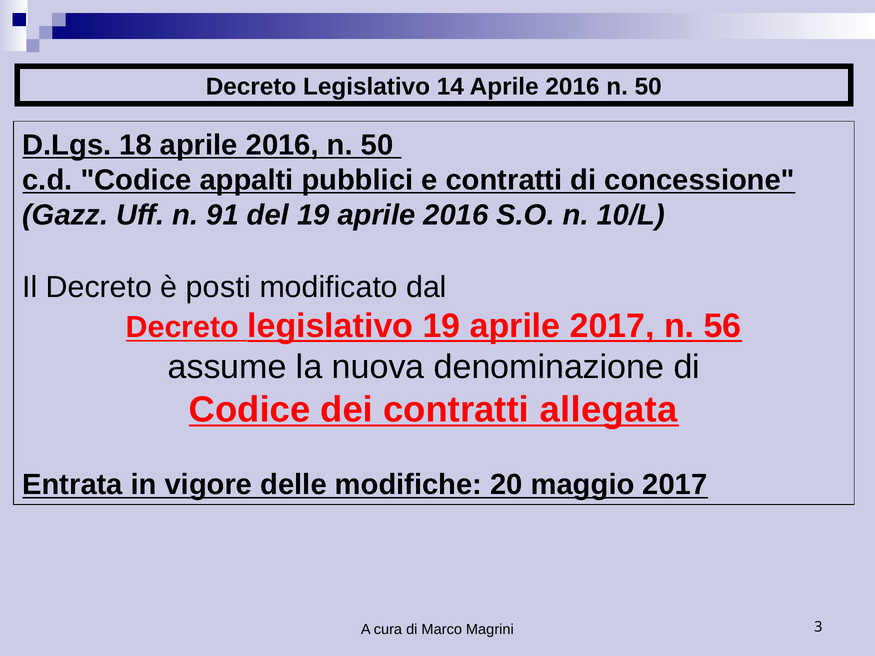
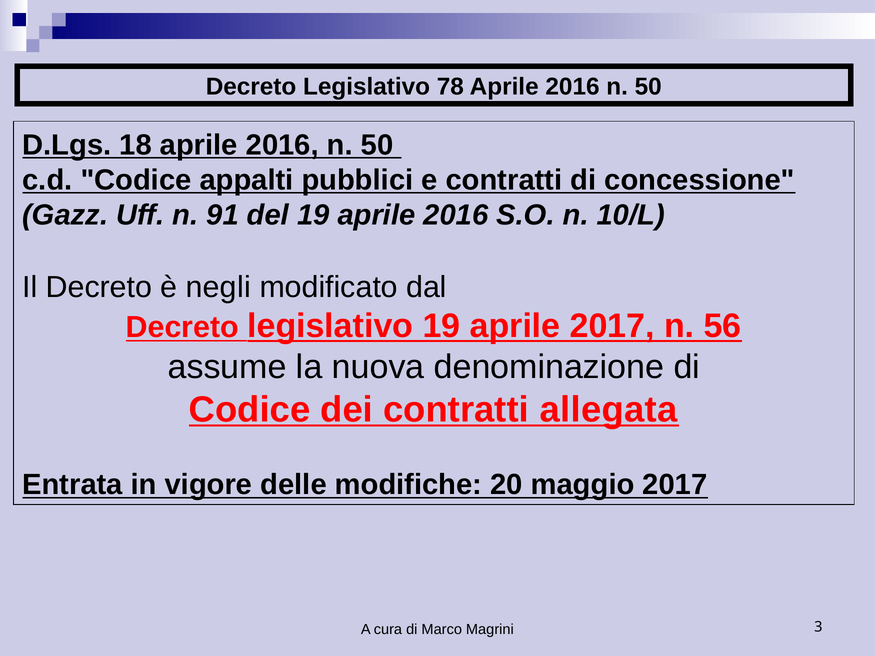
14: 14 -> 78
posti: posti -> negli
